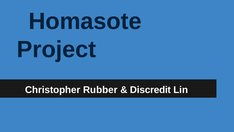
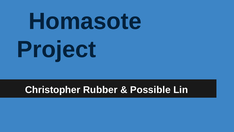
Discredit: Discredit -> Possible
